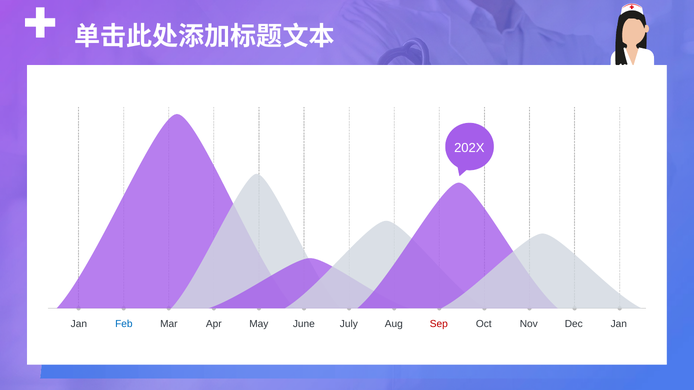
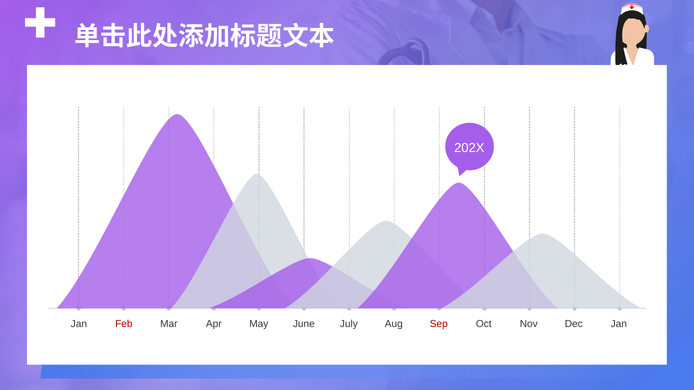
Feb colour: blue -> red
